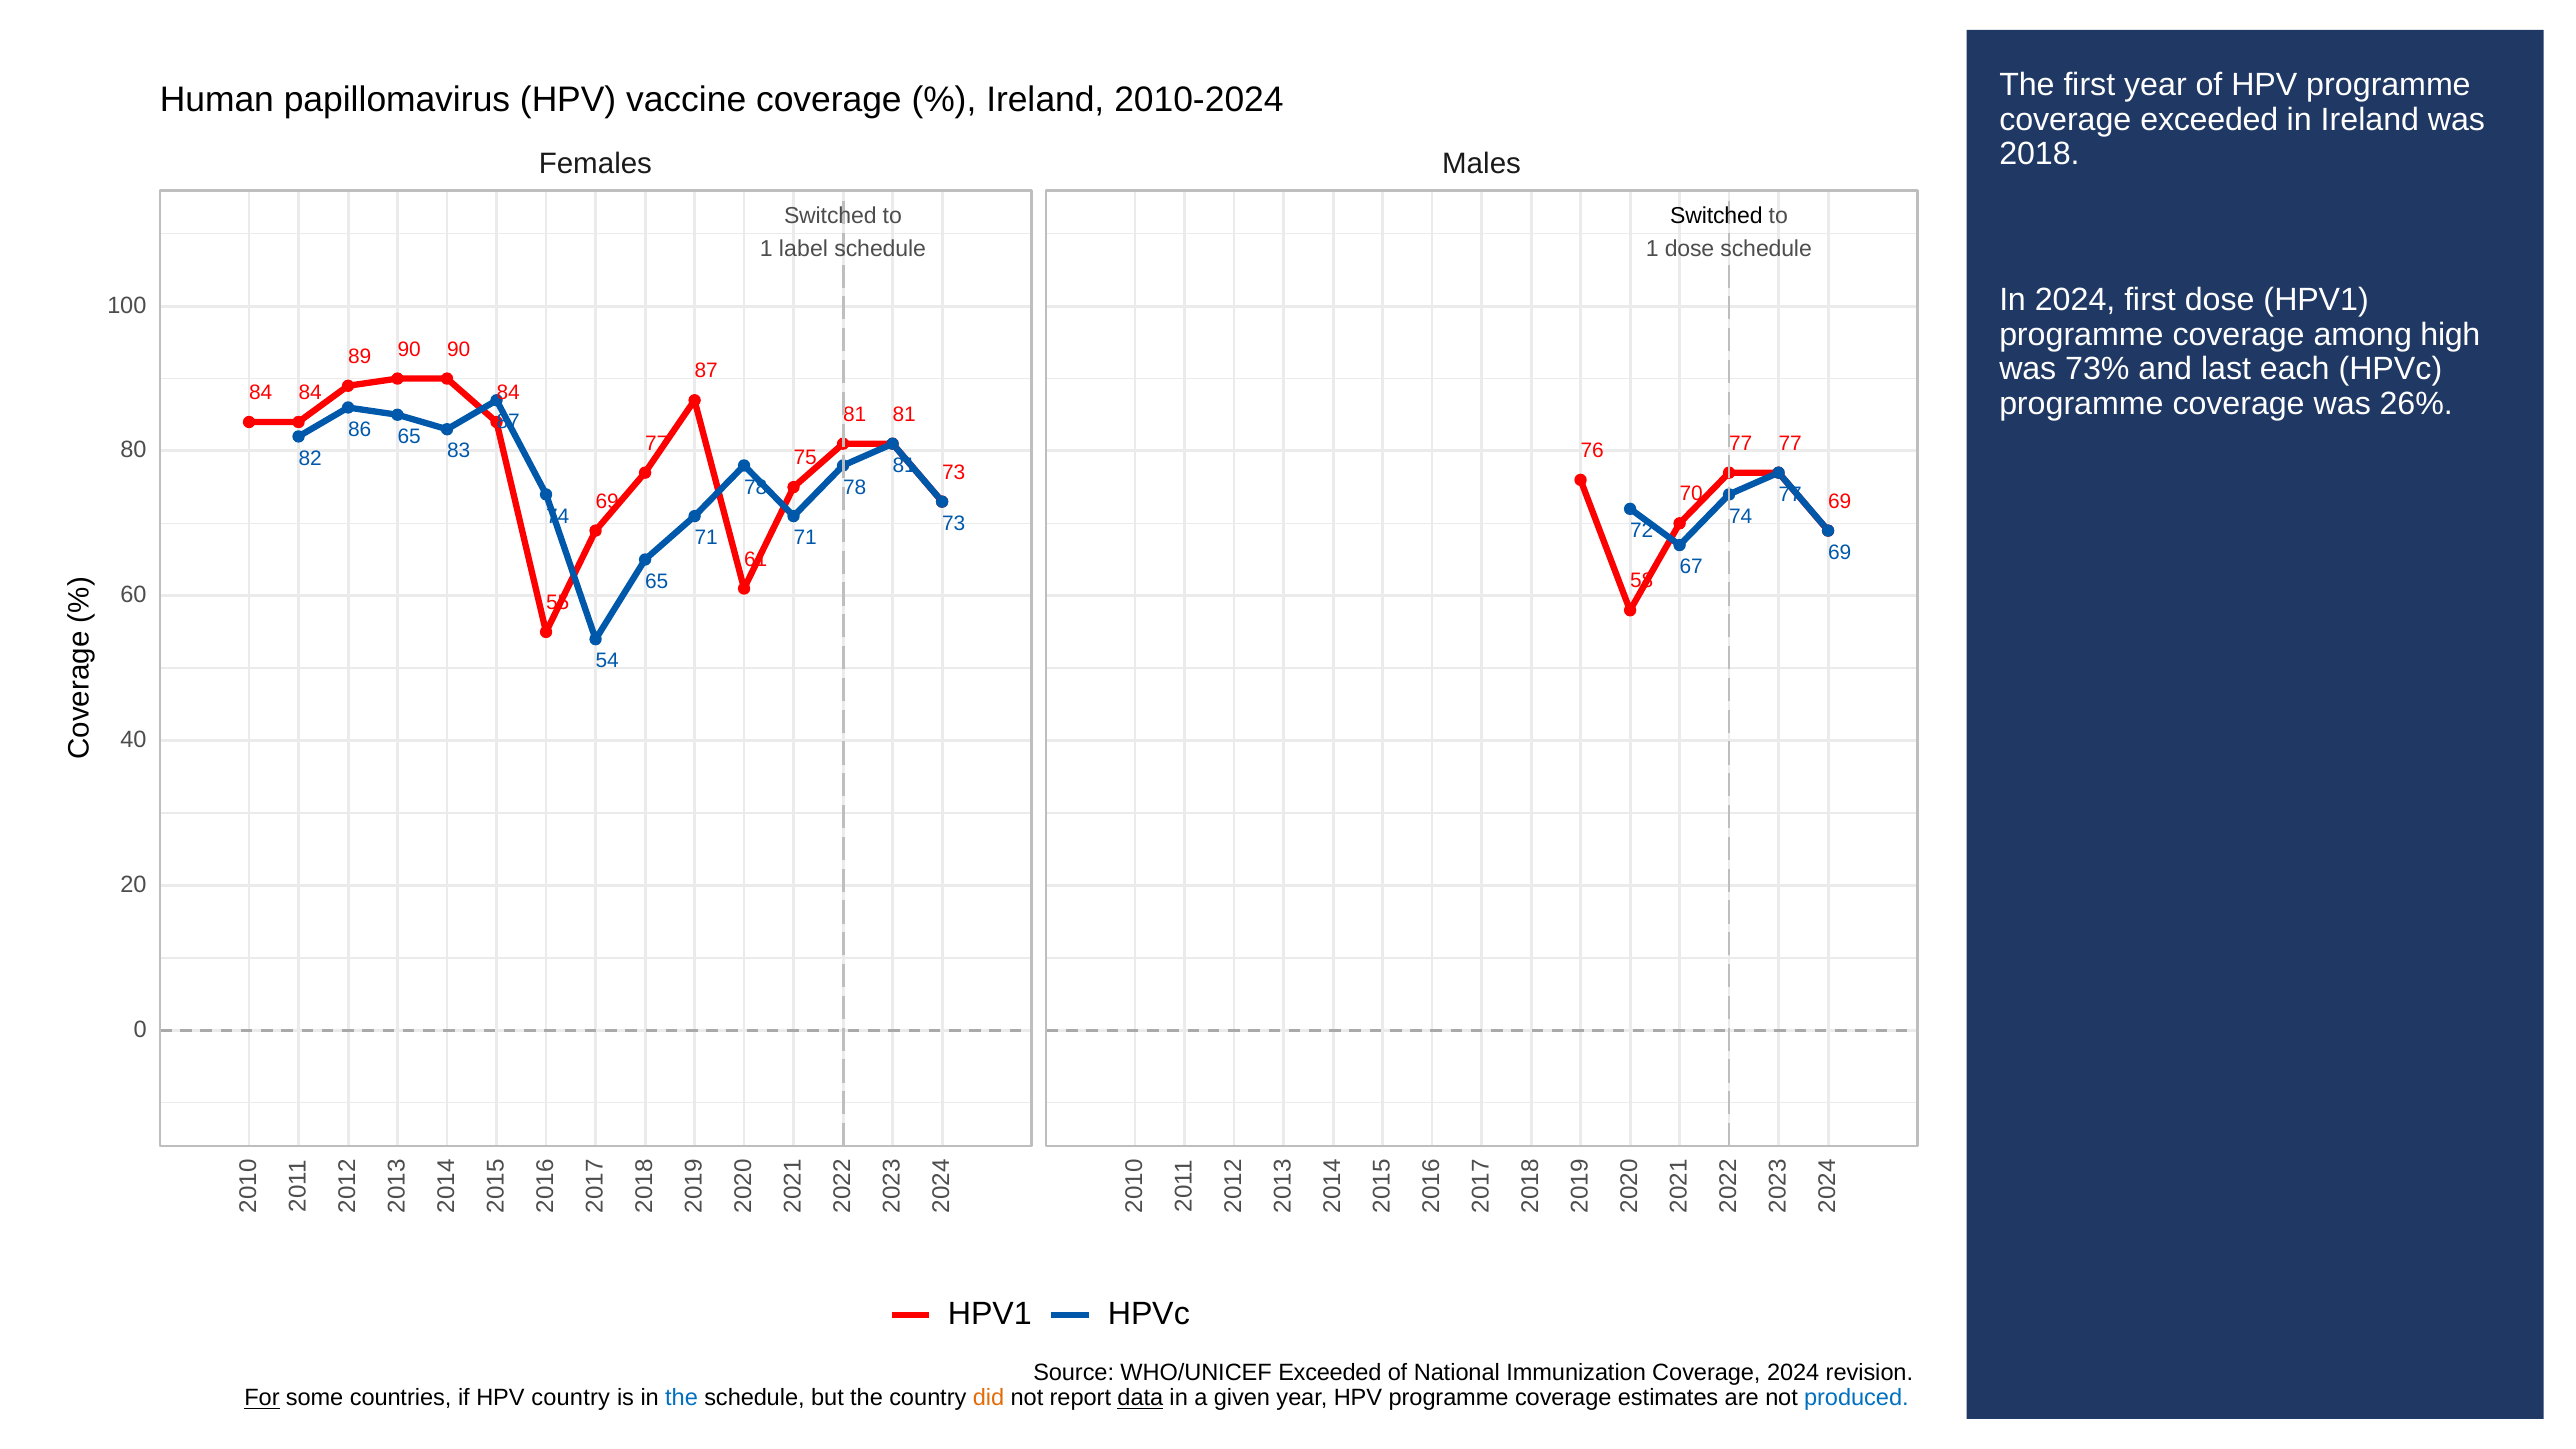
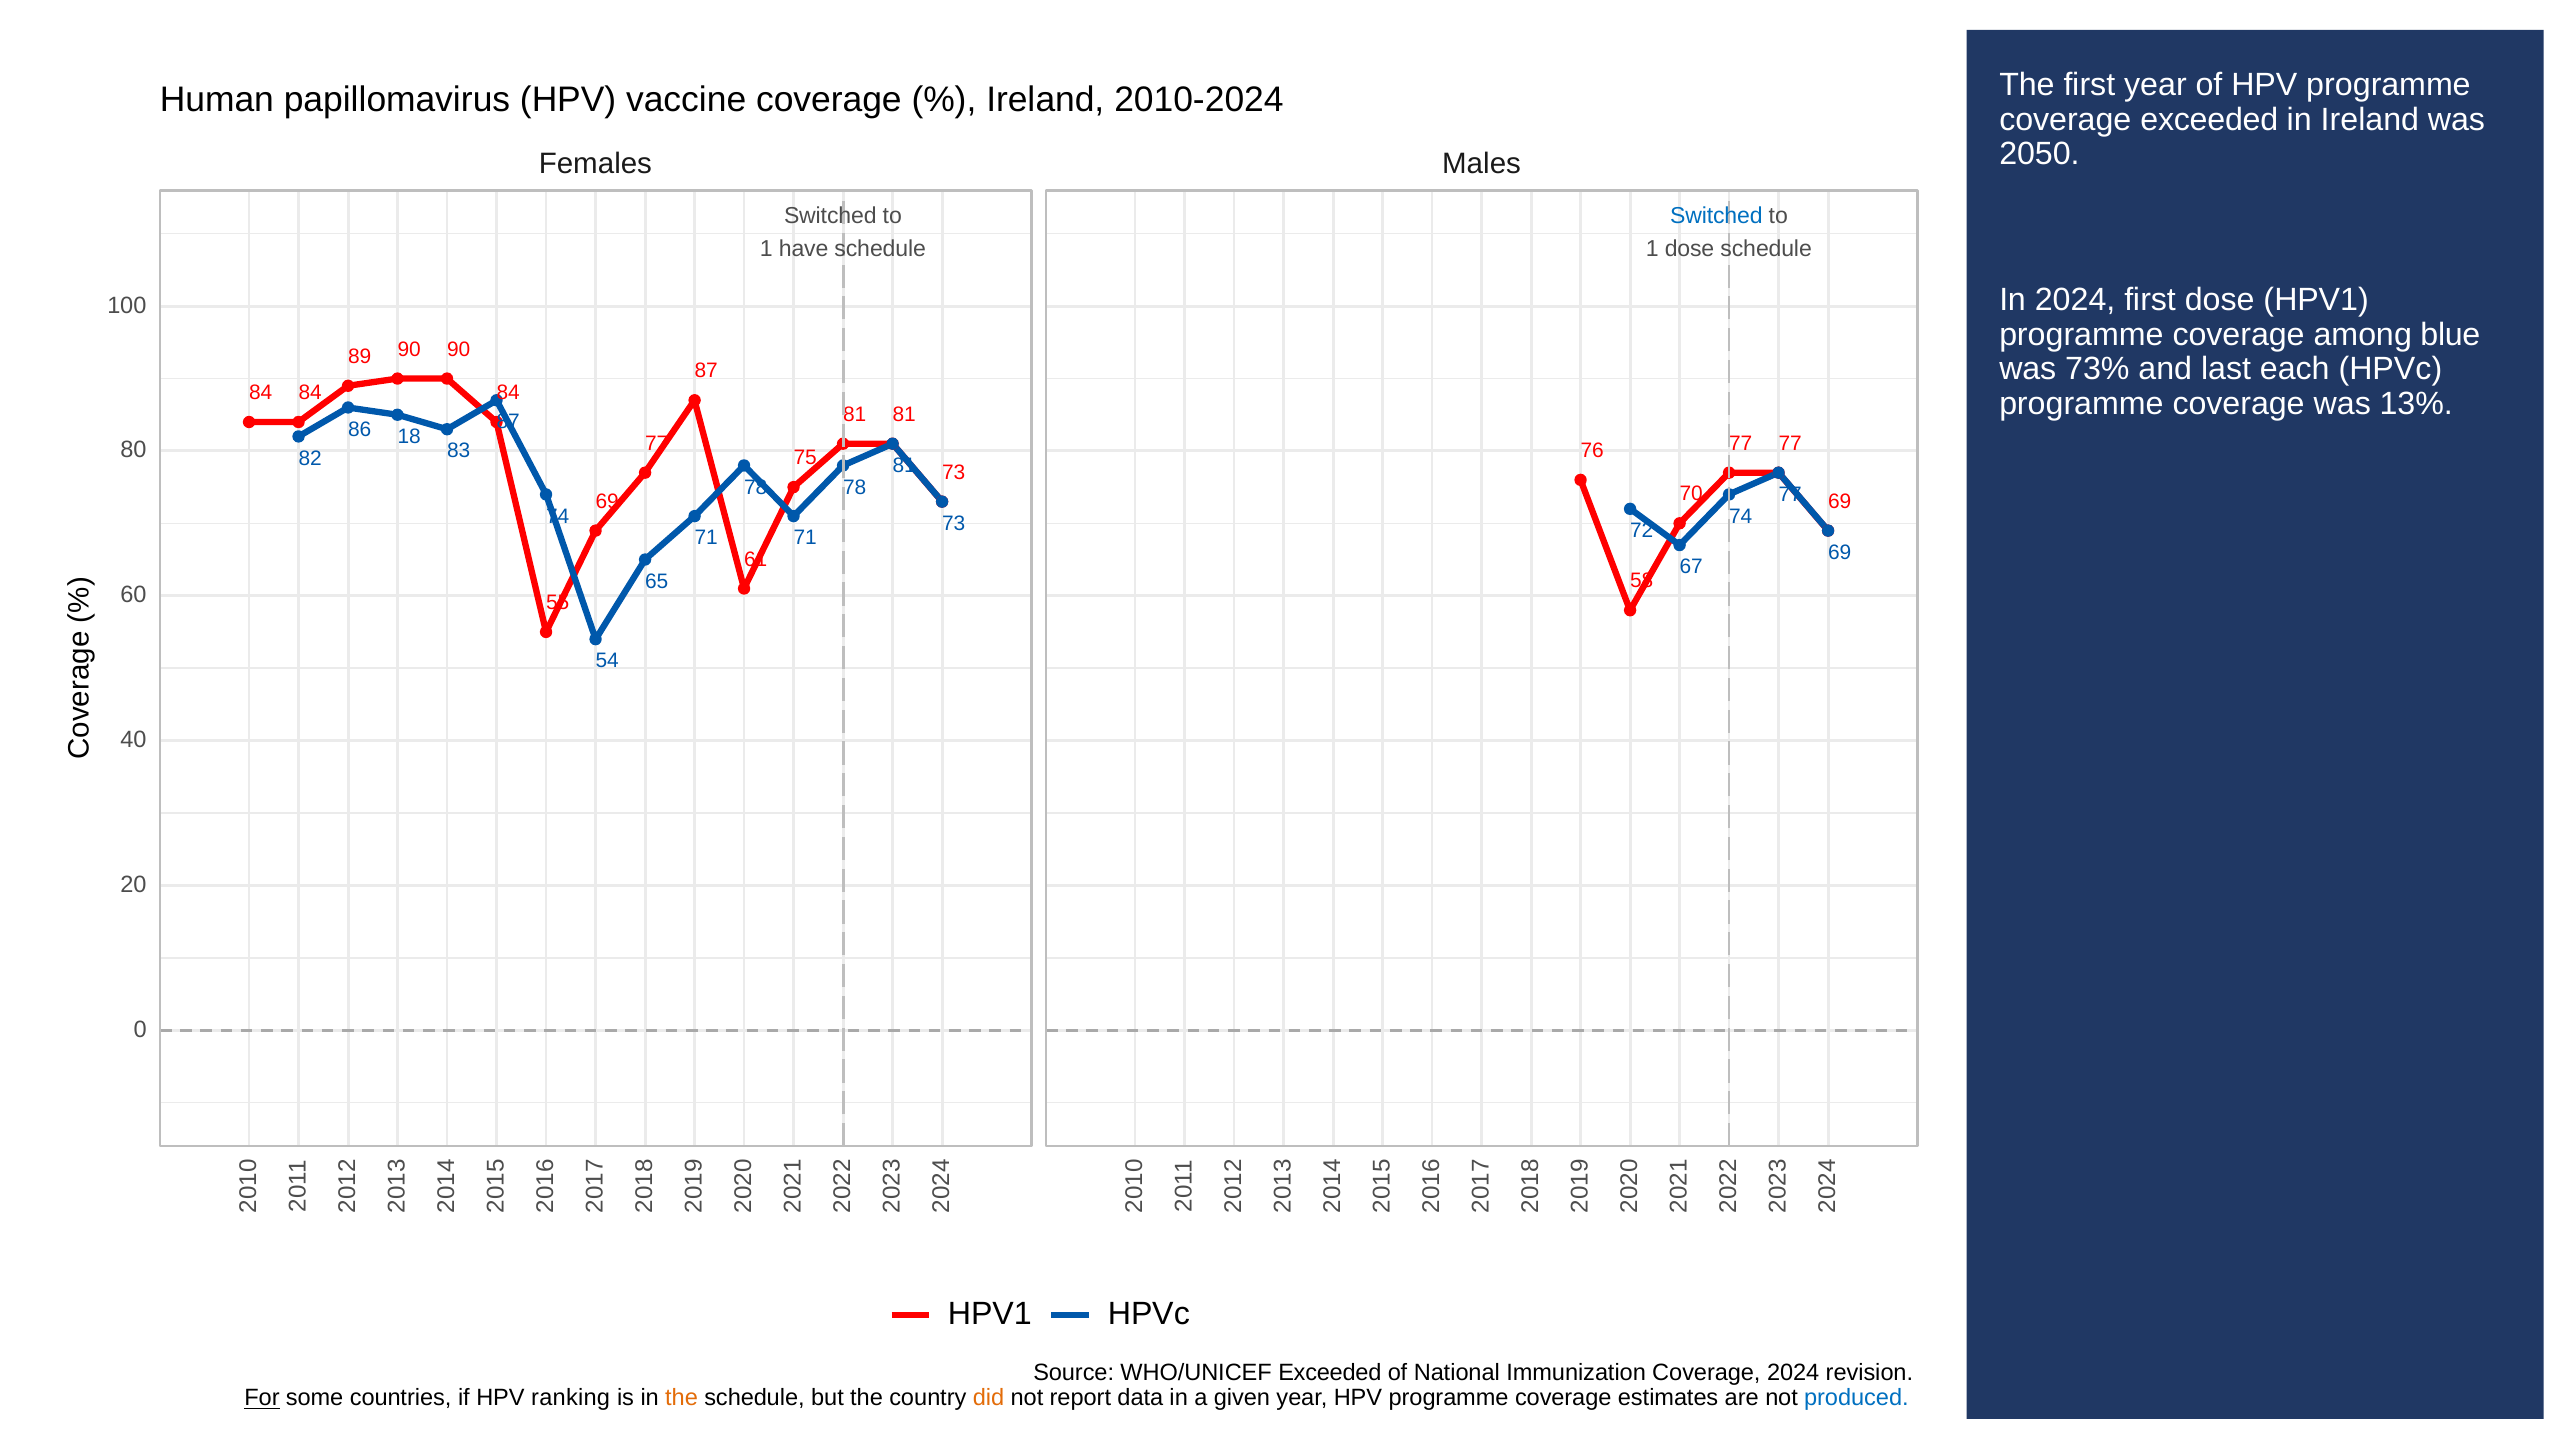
2018: 2018 -> 2050
Switched at (1716, 216) colour: black -> blue
label: label -> have
high: high -> blue
26%: 26% -> 13%
86 65: 65 -> 18
HPV country: country -> ranking
the at (682, 1398) colour: blue -> orange
data underline: present -> none
